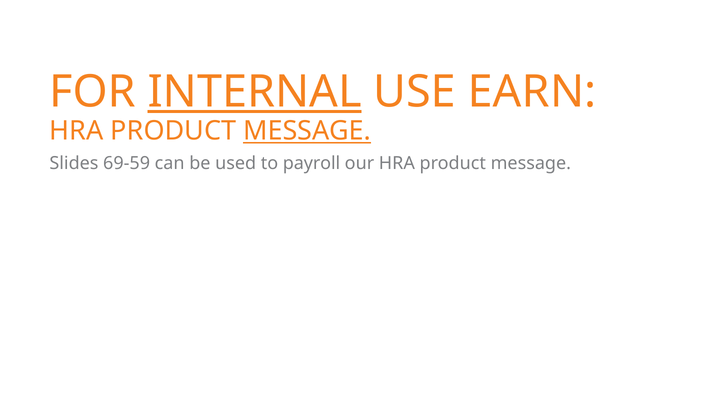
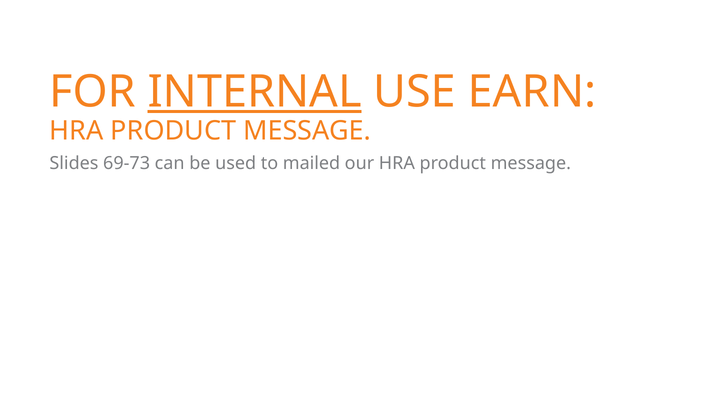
MESSAGE at (307, 131) underline: present -> none
69-59: 69-59 -> 69-73
payroll: payroll -> mailed
